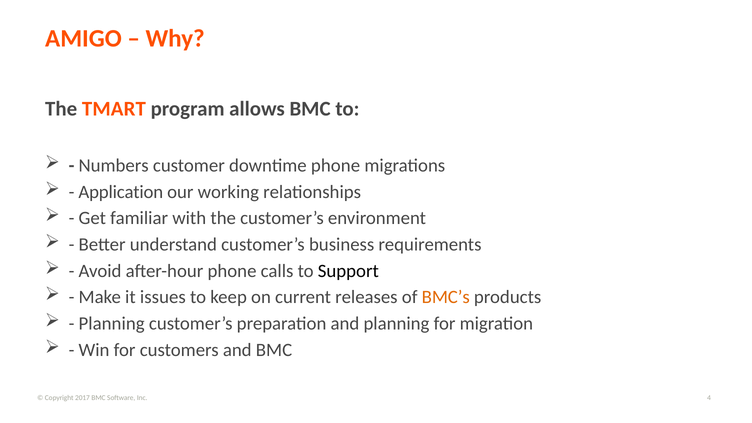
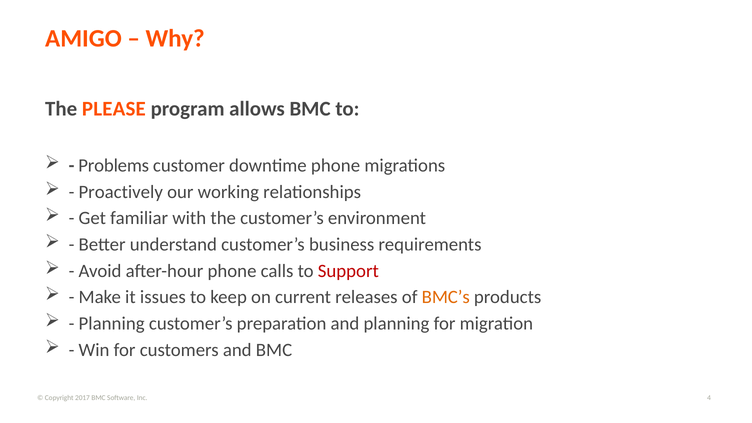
TMART: TMART -> PLEASE
Numbers: Numbers -> Problems
Application: Application -> Proactively
Support colour: black -> red
